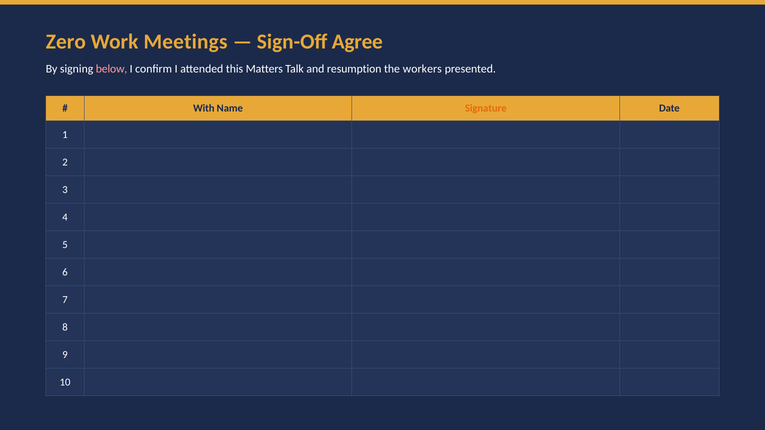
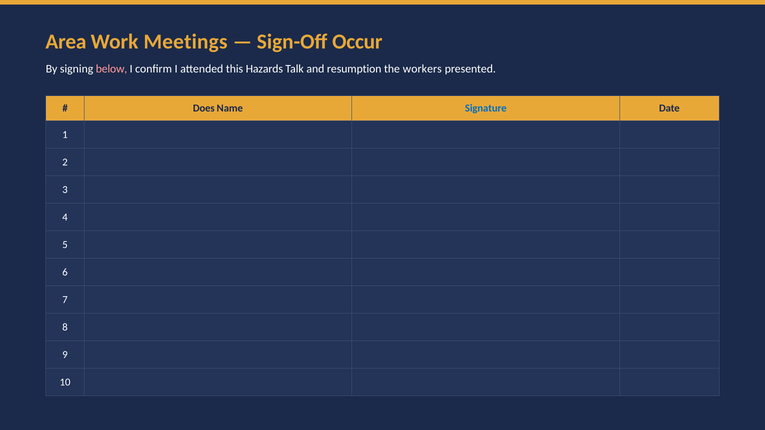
Zero: Zero -> Area
Agree: Agree -> Occur
Matters: Matters -> Hazards
With: With -> Does
Signature colour: orange -> blue
